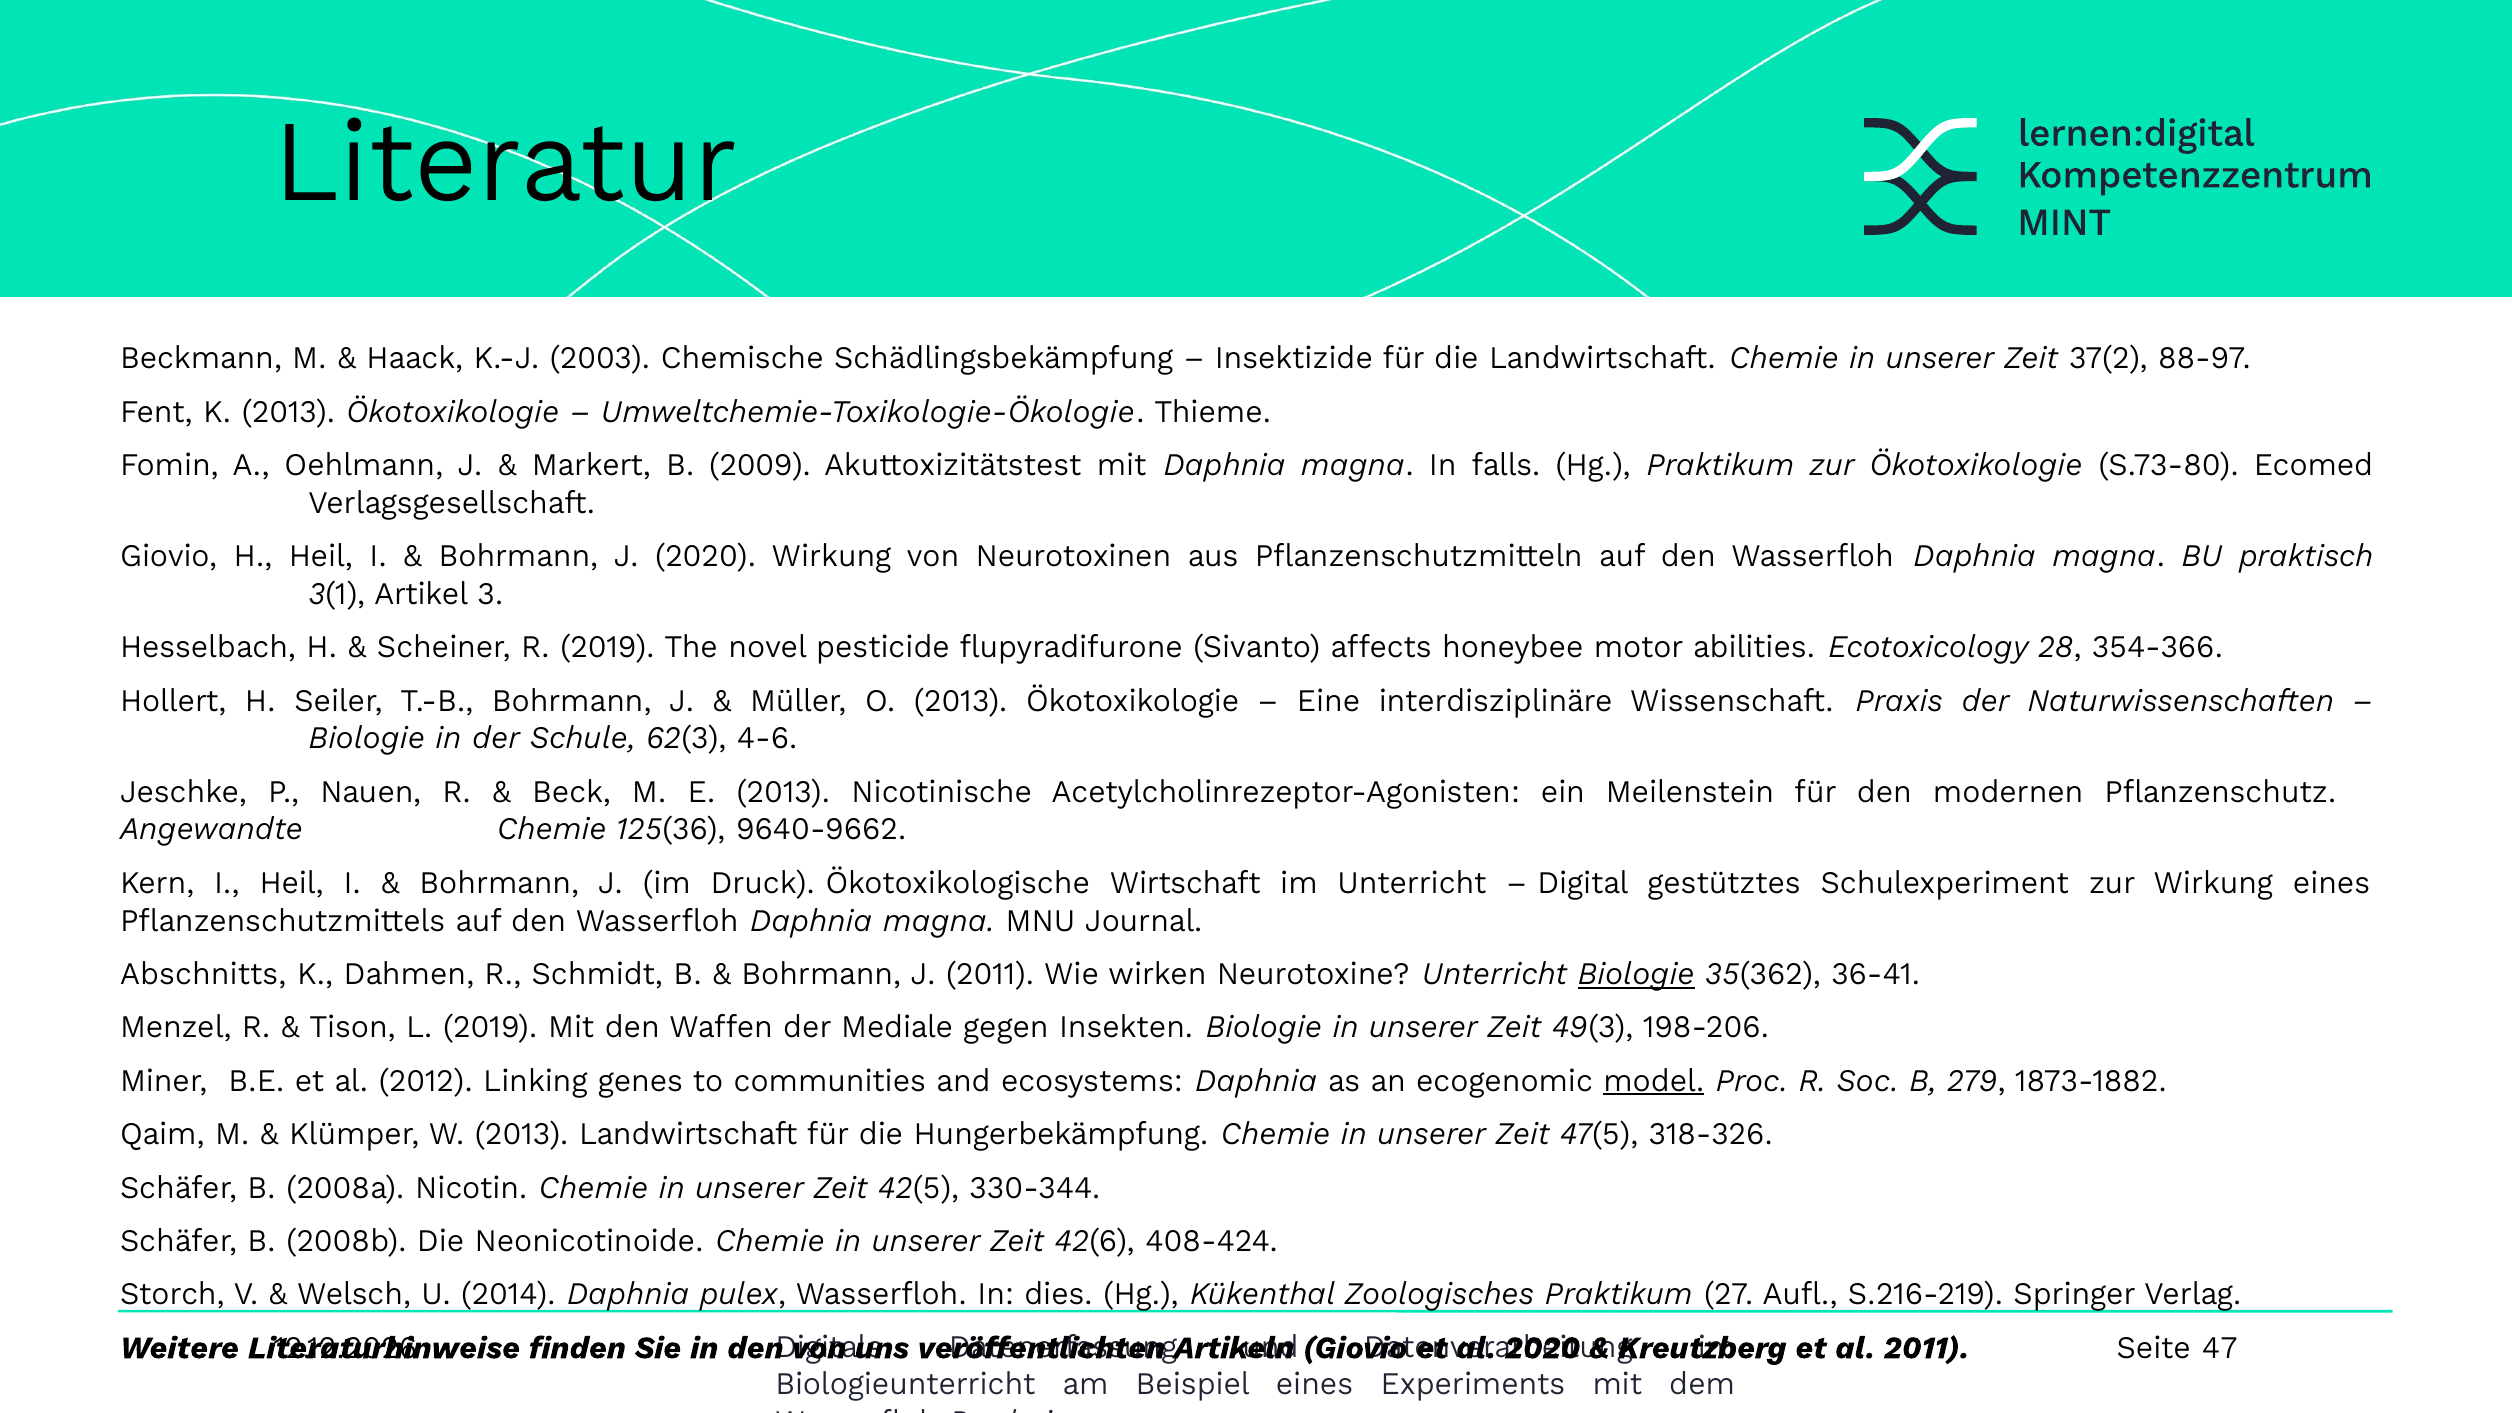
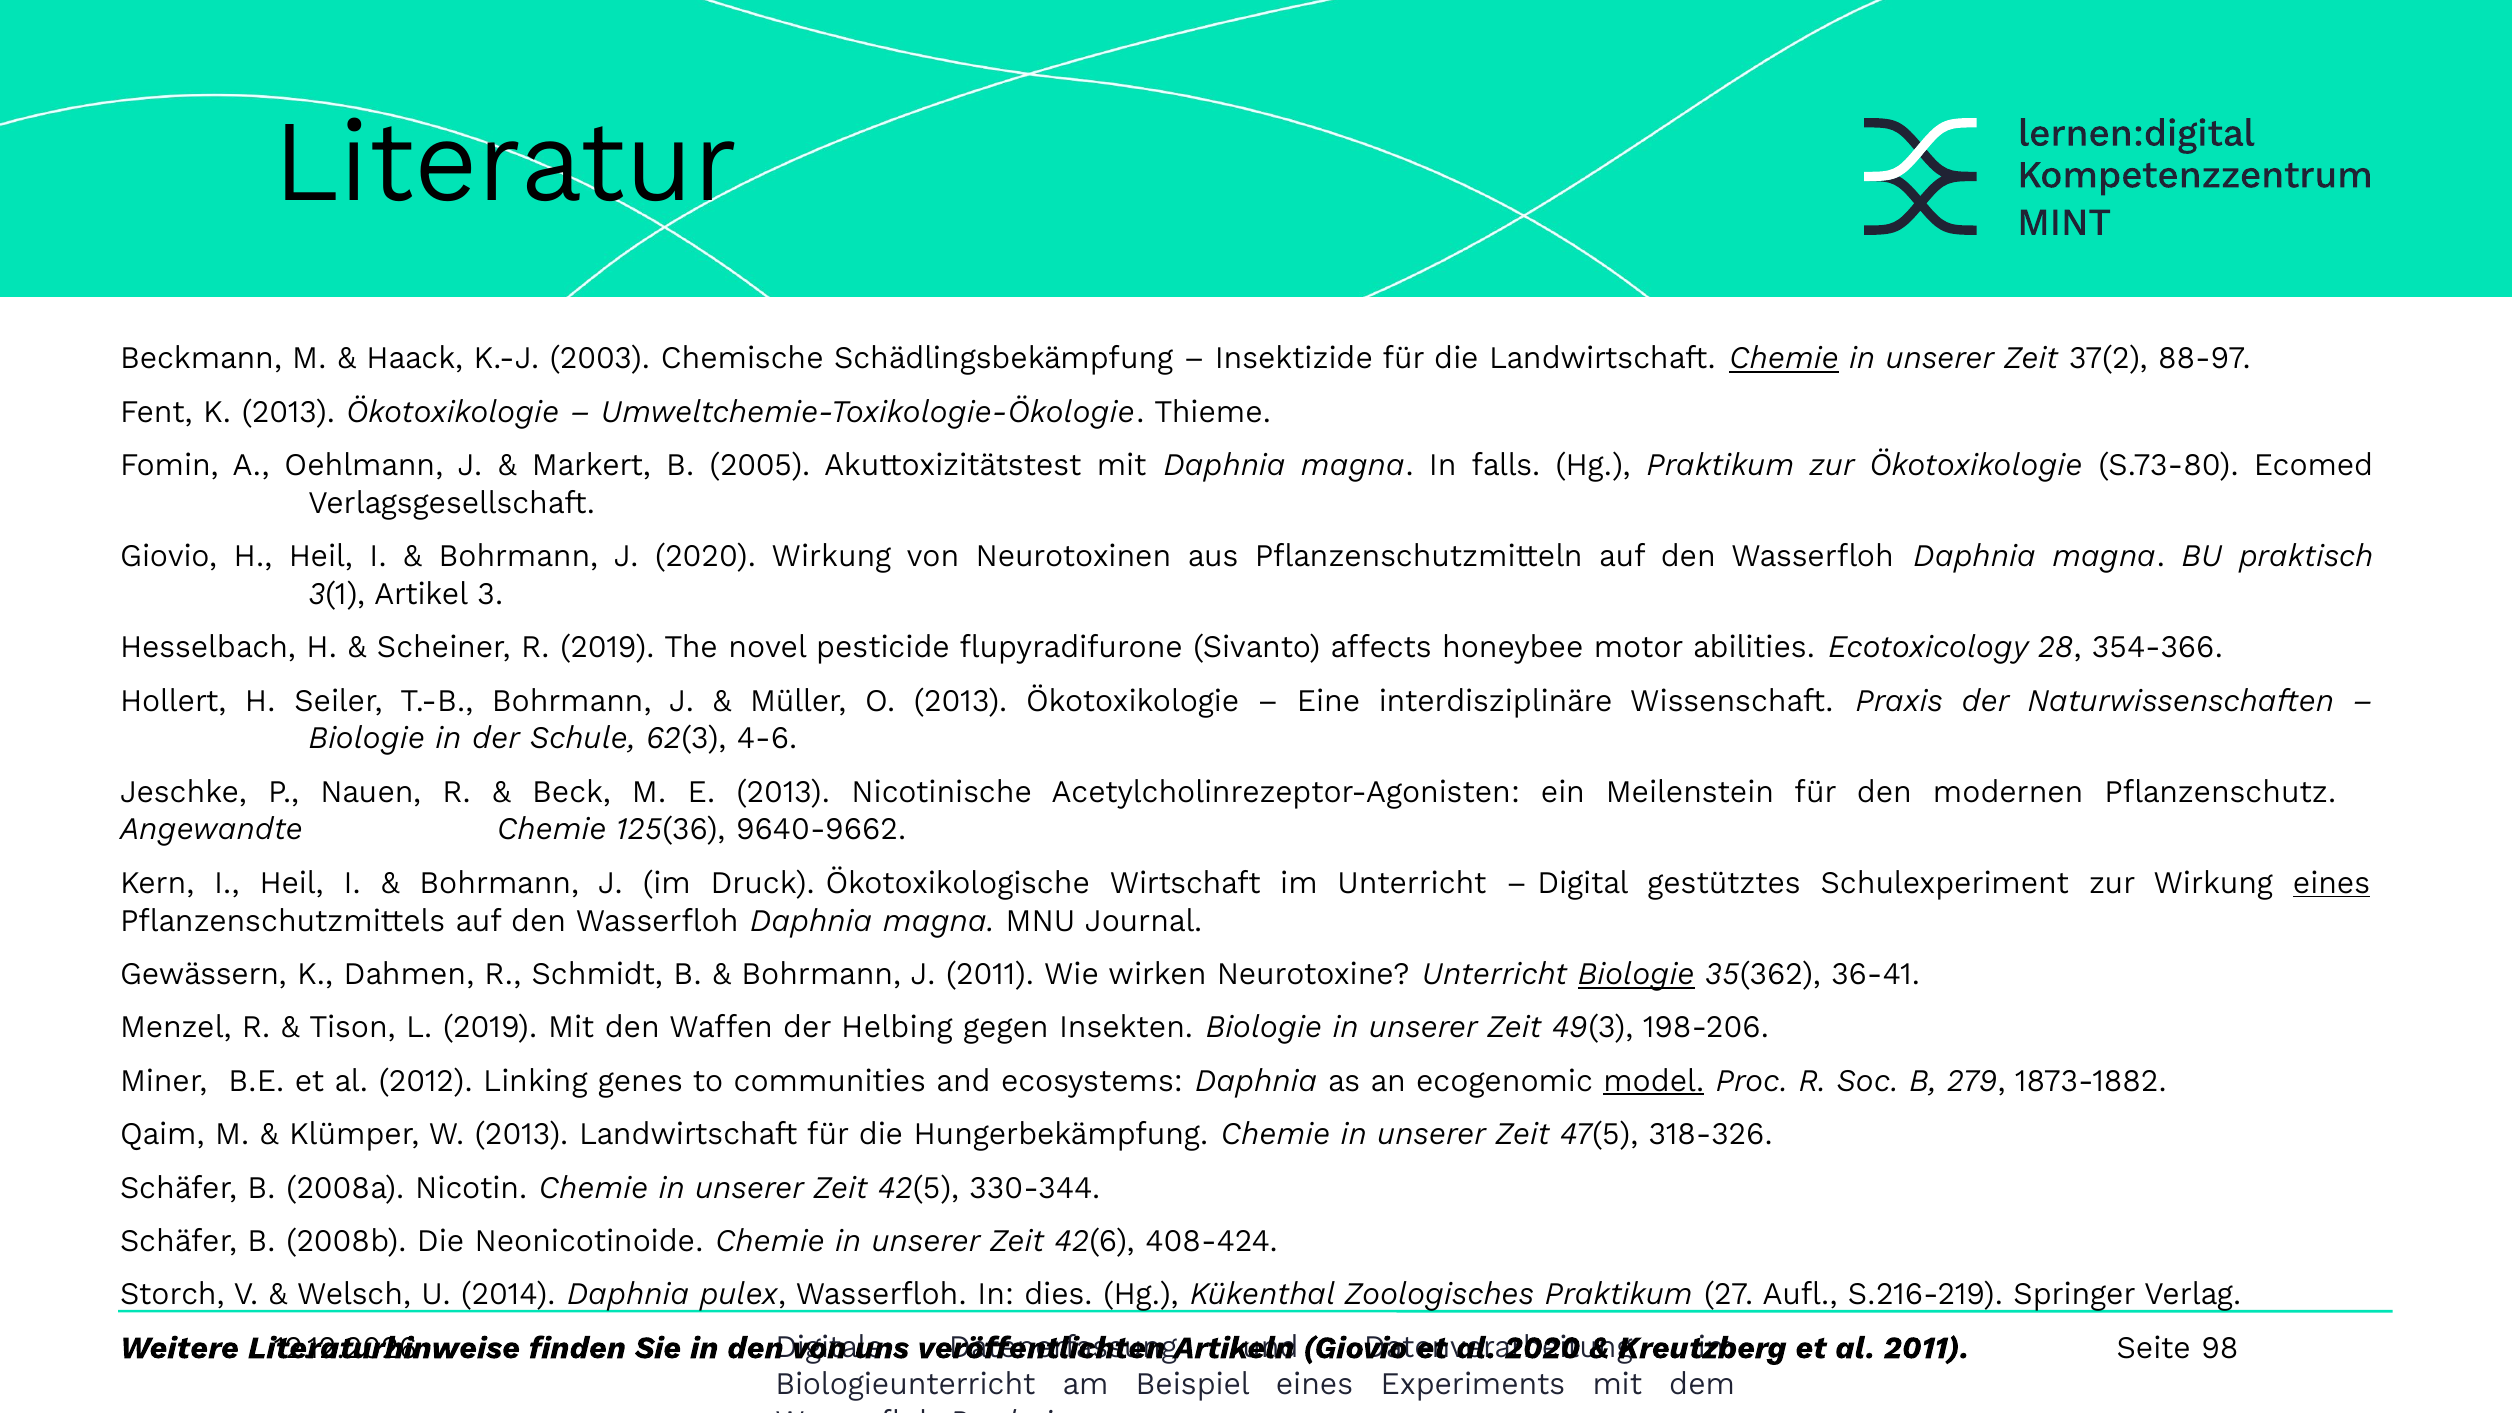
Chemie at (1784, 358) underline: none -> present
2009: 2009 -> 2005
eines at (2332, 883) underline: none -> present
Abschnitts: Abschnitts -> Gewässern
Mediale: Mediale -> Helbing
47: 47 -> 98
